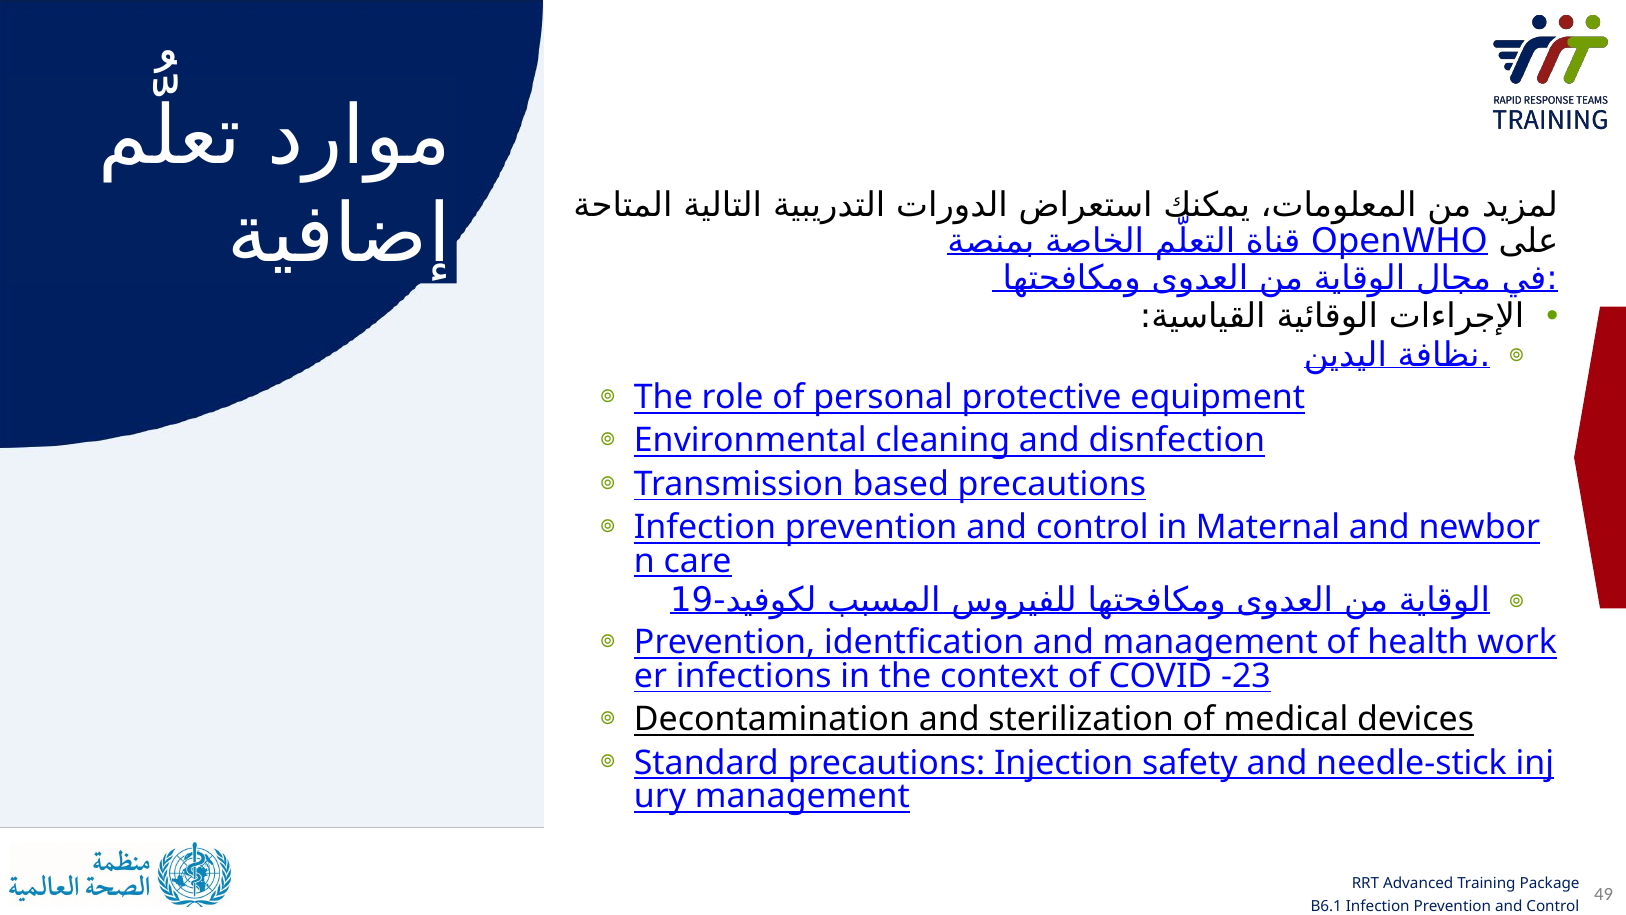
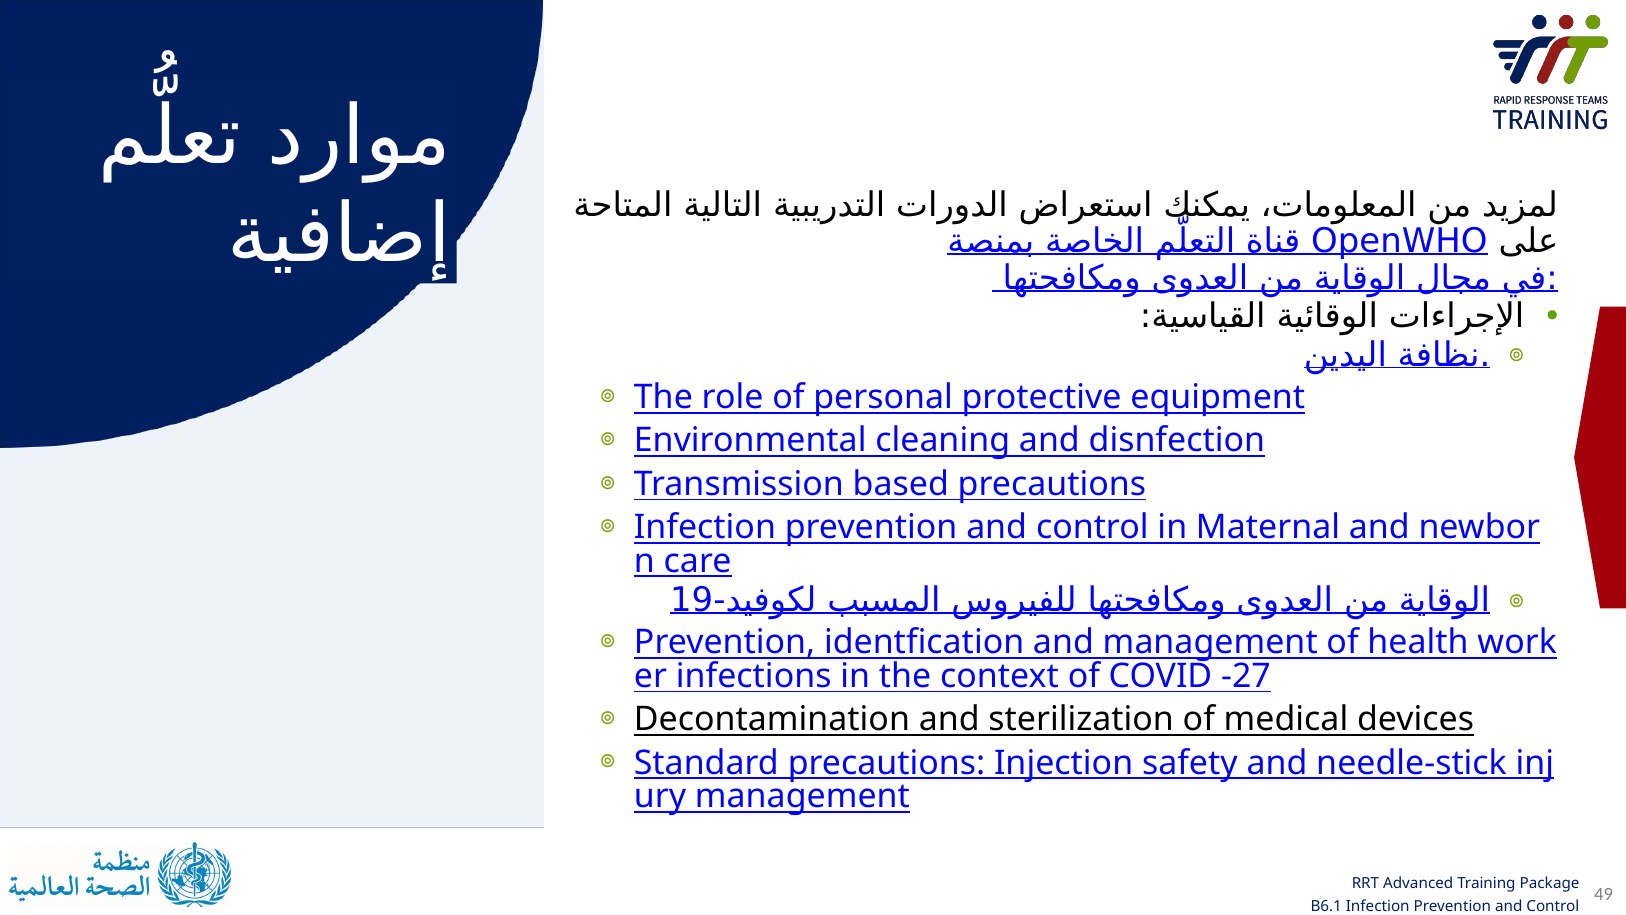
-23: -23 -> -27
